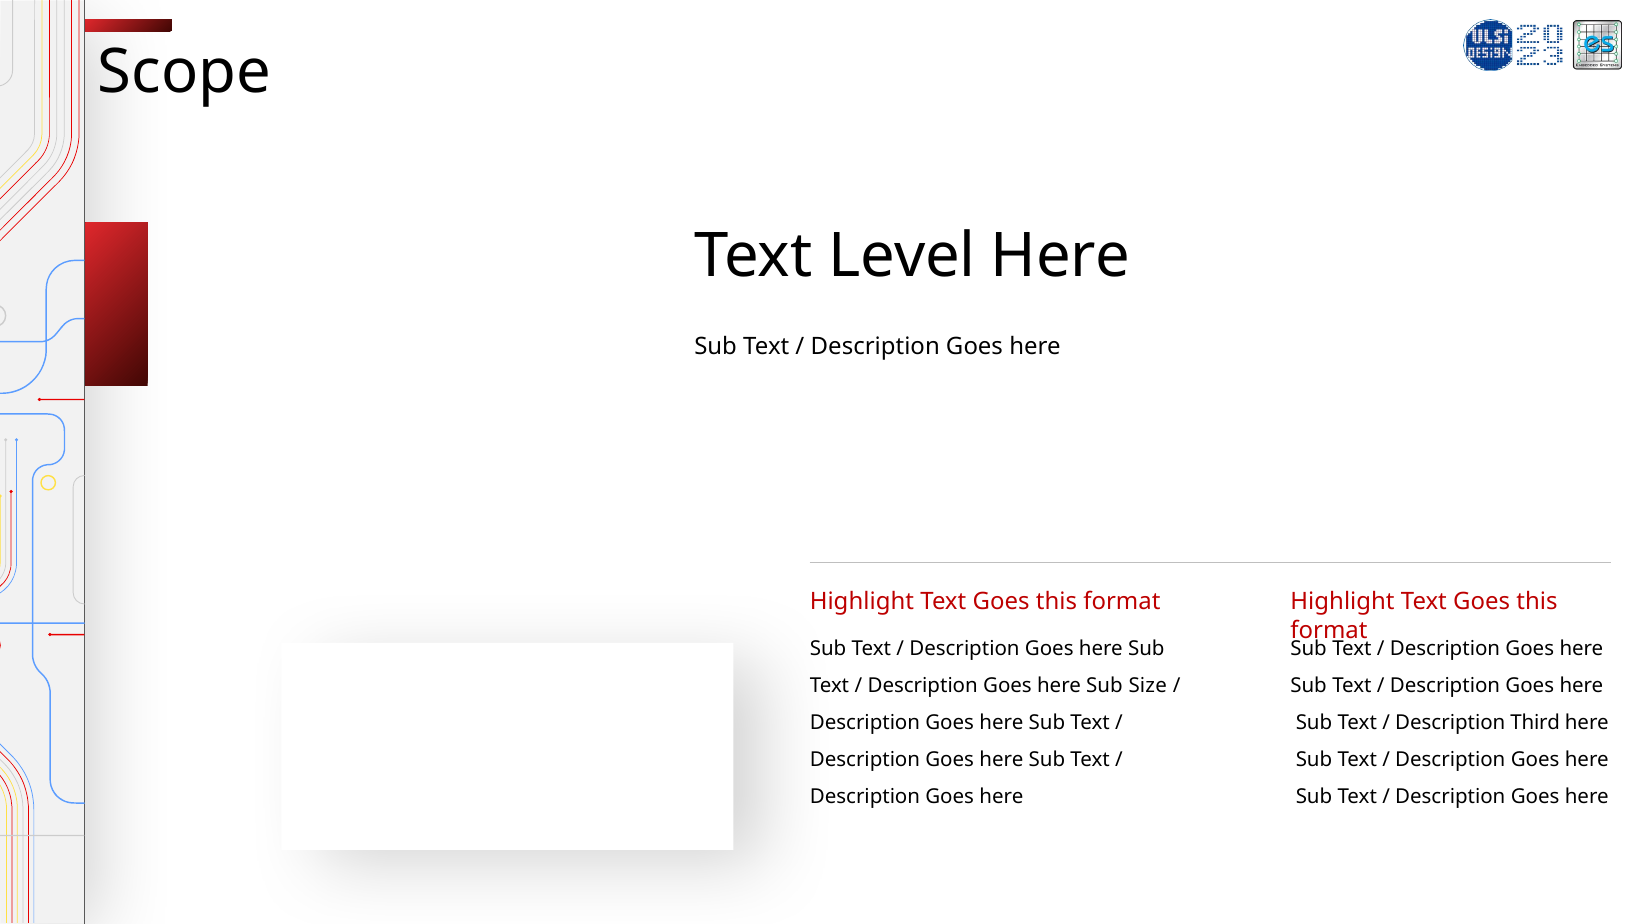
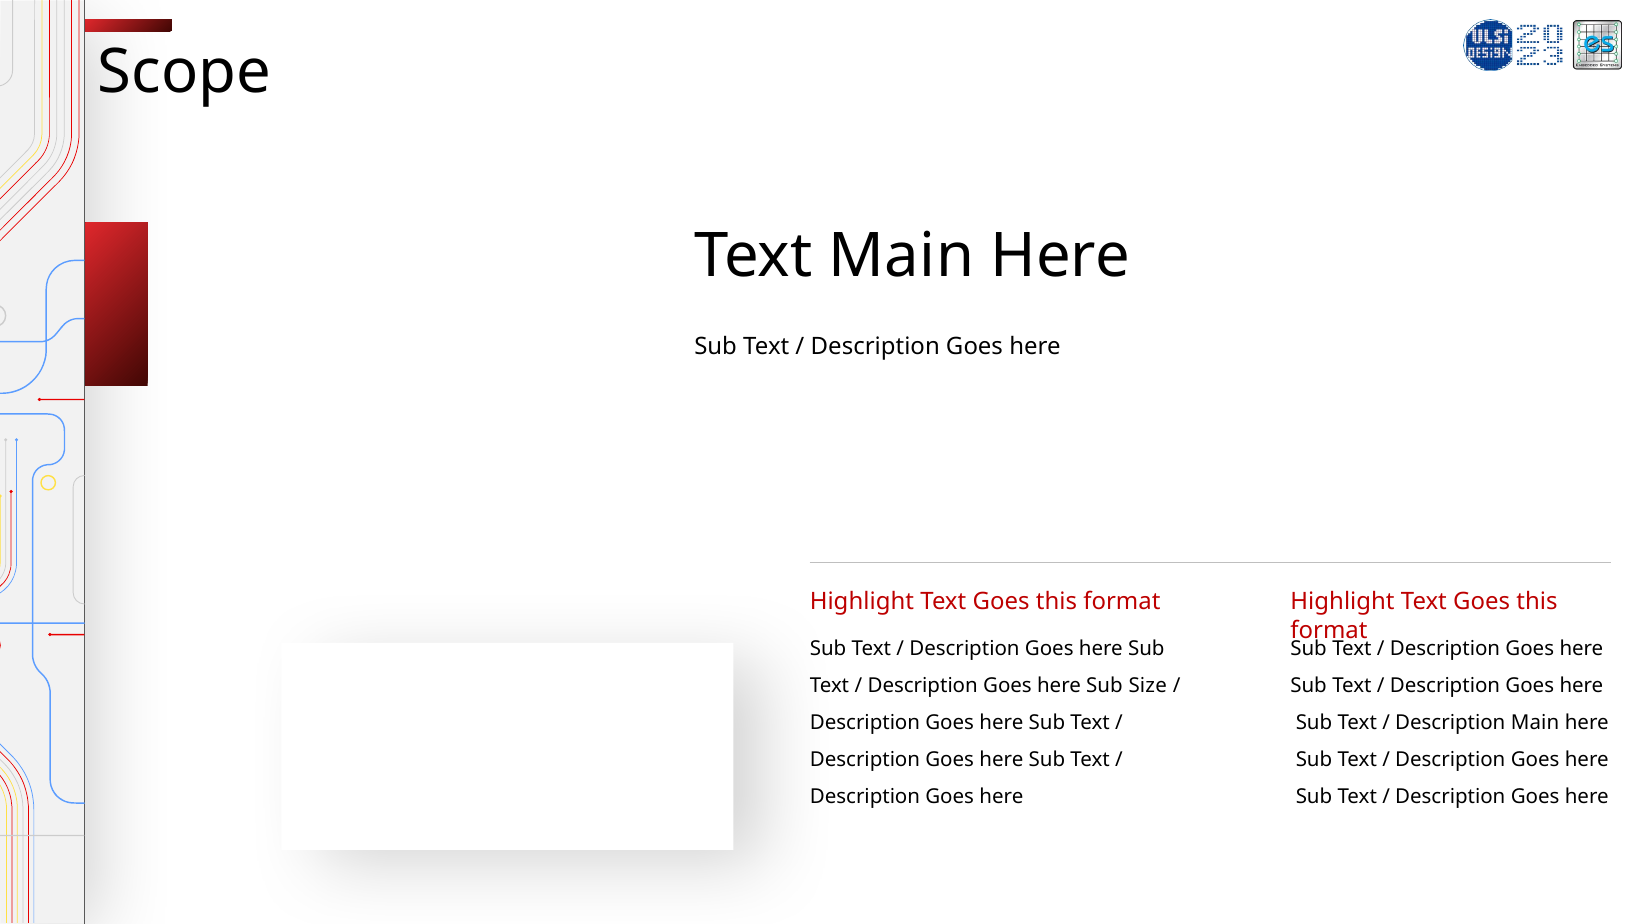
Text Level: Level -> Main
Description Third: Third -> Main
